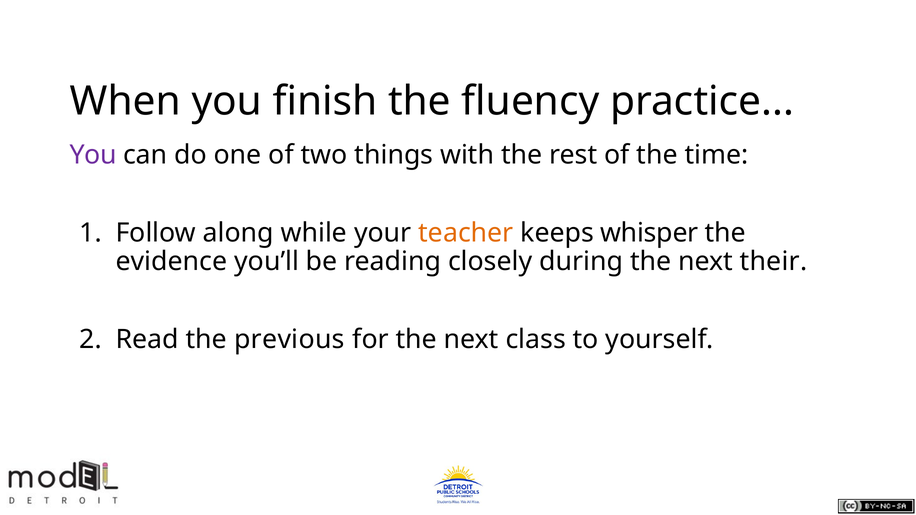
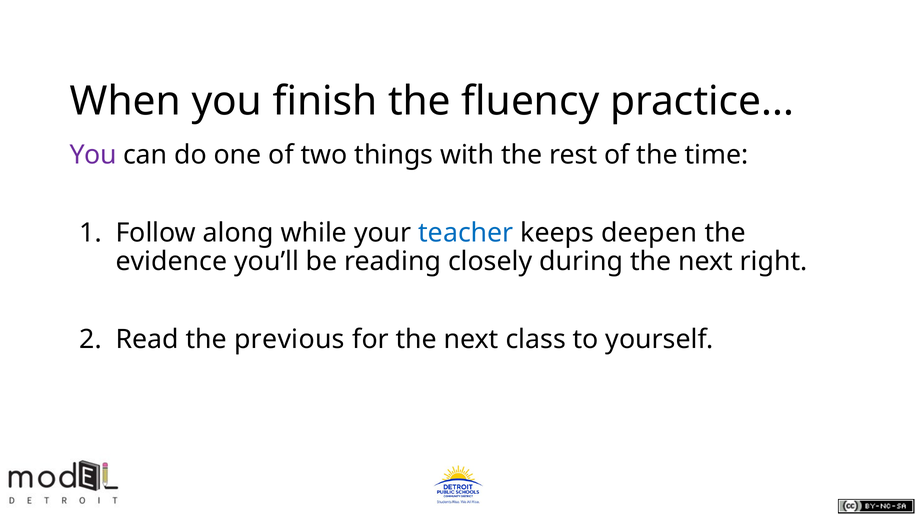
teacher colour: orange -> blue
whisper: whisper -> deepen
their: their -> right
